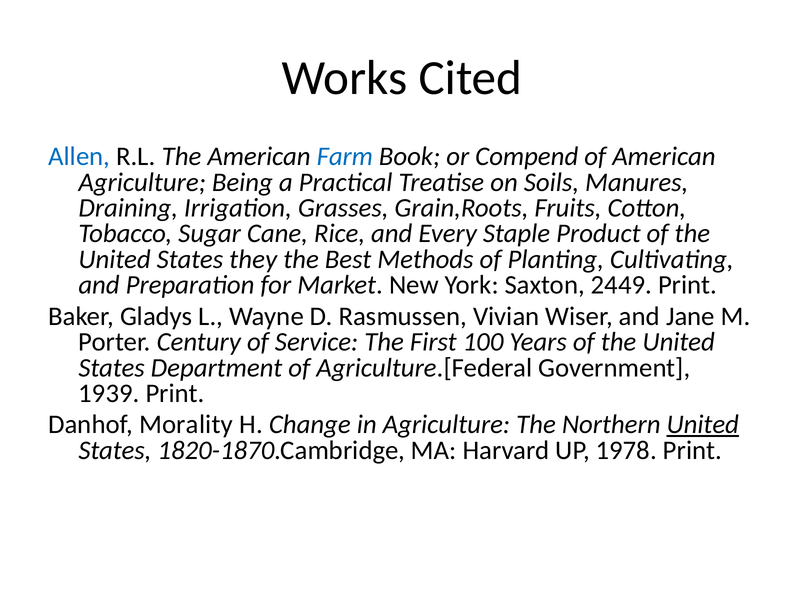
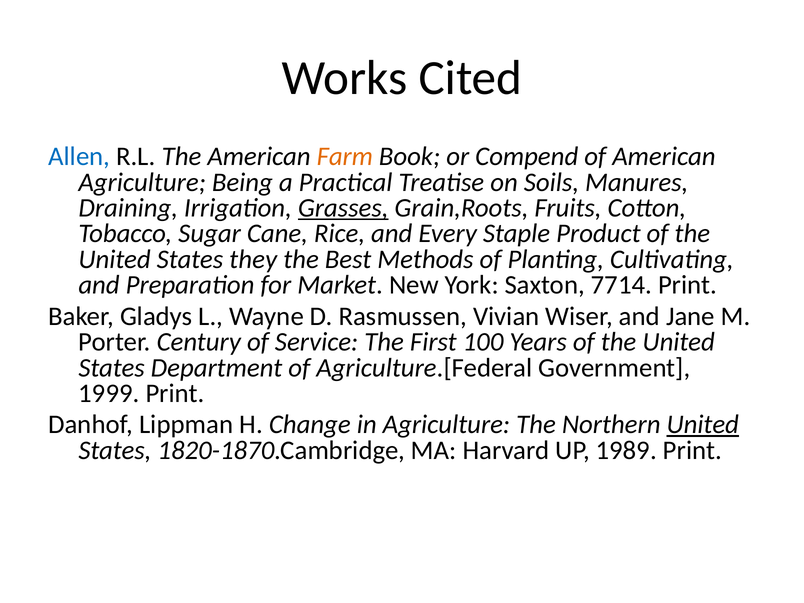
Farm colour: blue -> orange
Grasses underline: none -> present
2449: 2449 -> 7714
1939: 1939 -> 1999
Morality: Morality -> Lippman
1978: 1978 -> 1989
